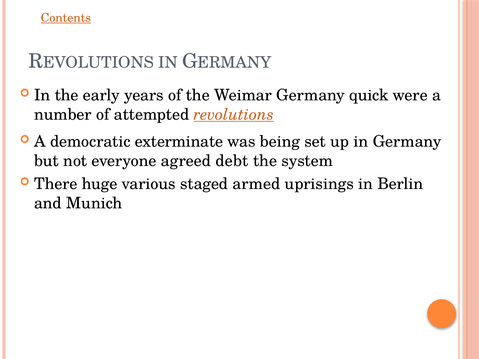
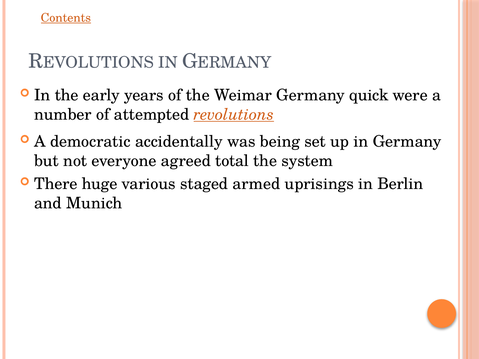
exterminate: exterminate -> accidentally
debt: debt -> total
